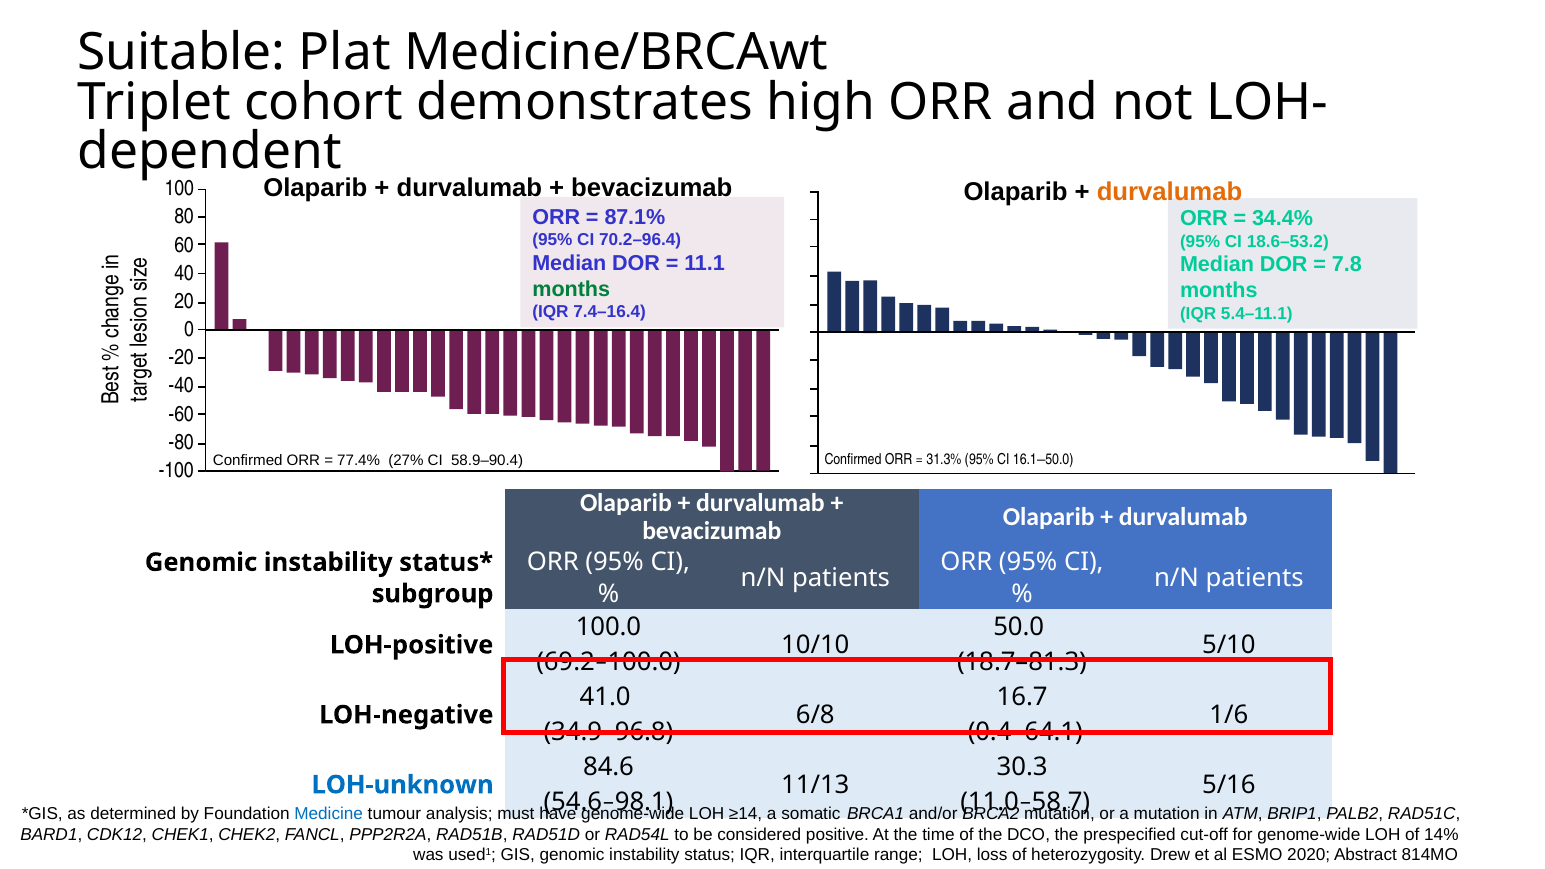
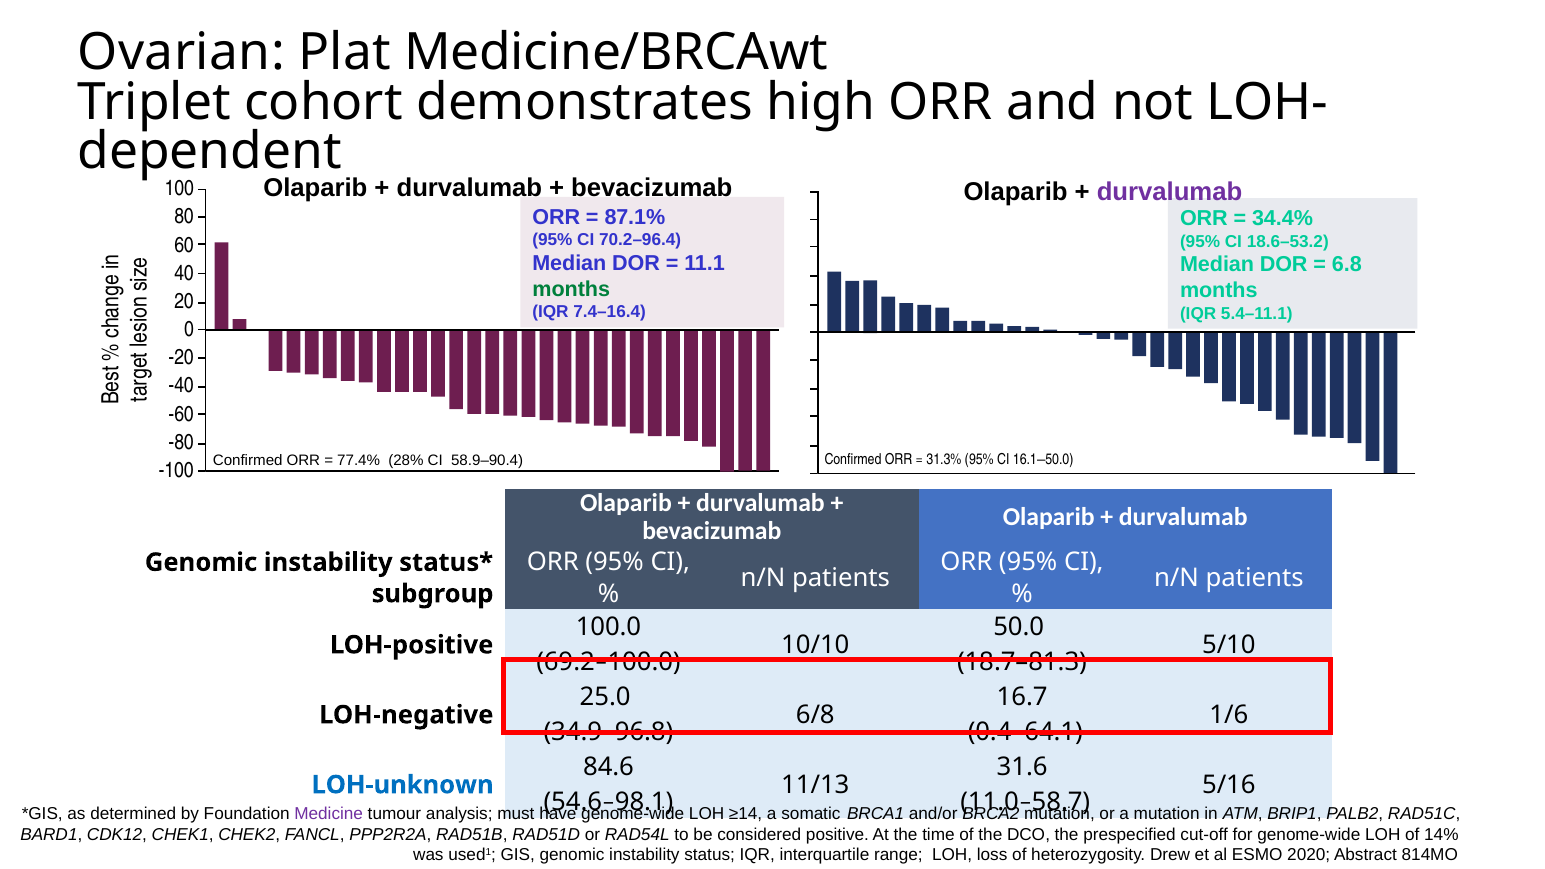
Suitable: Suitable -> Ovarian
durvalumab at (1170, 192) colour: orange -> purple
7.8: 7.8 -> 6.8
27%: 27% -> 28%
41.0: 41.0 -> 25.0
30.3: 30.3 -> 31.6
Medicine colour: blue -> purple
